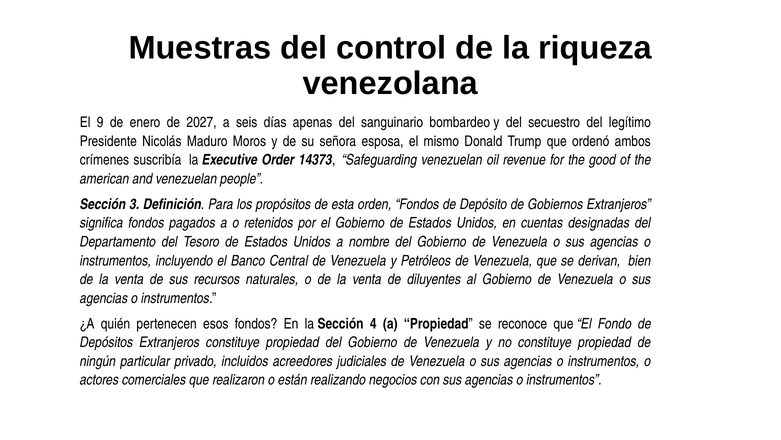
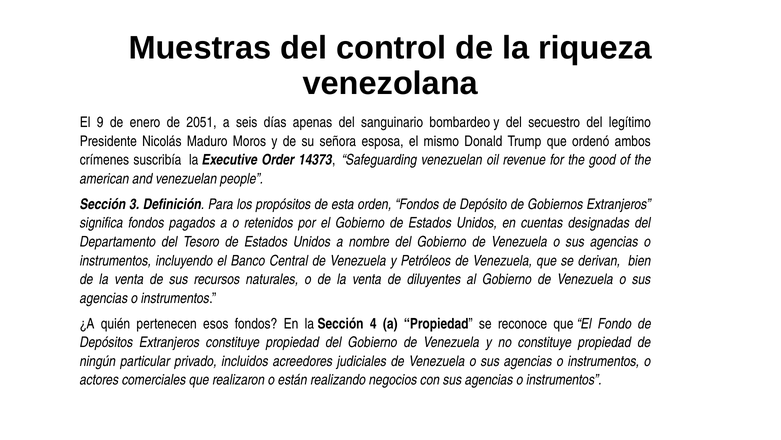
2027: 2027 -> 2051
